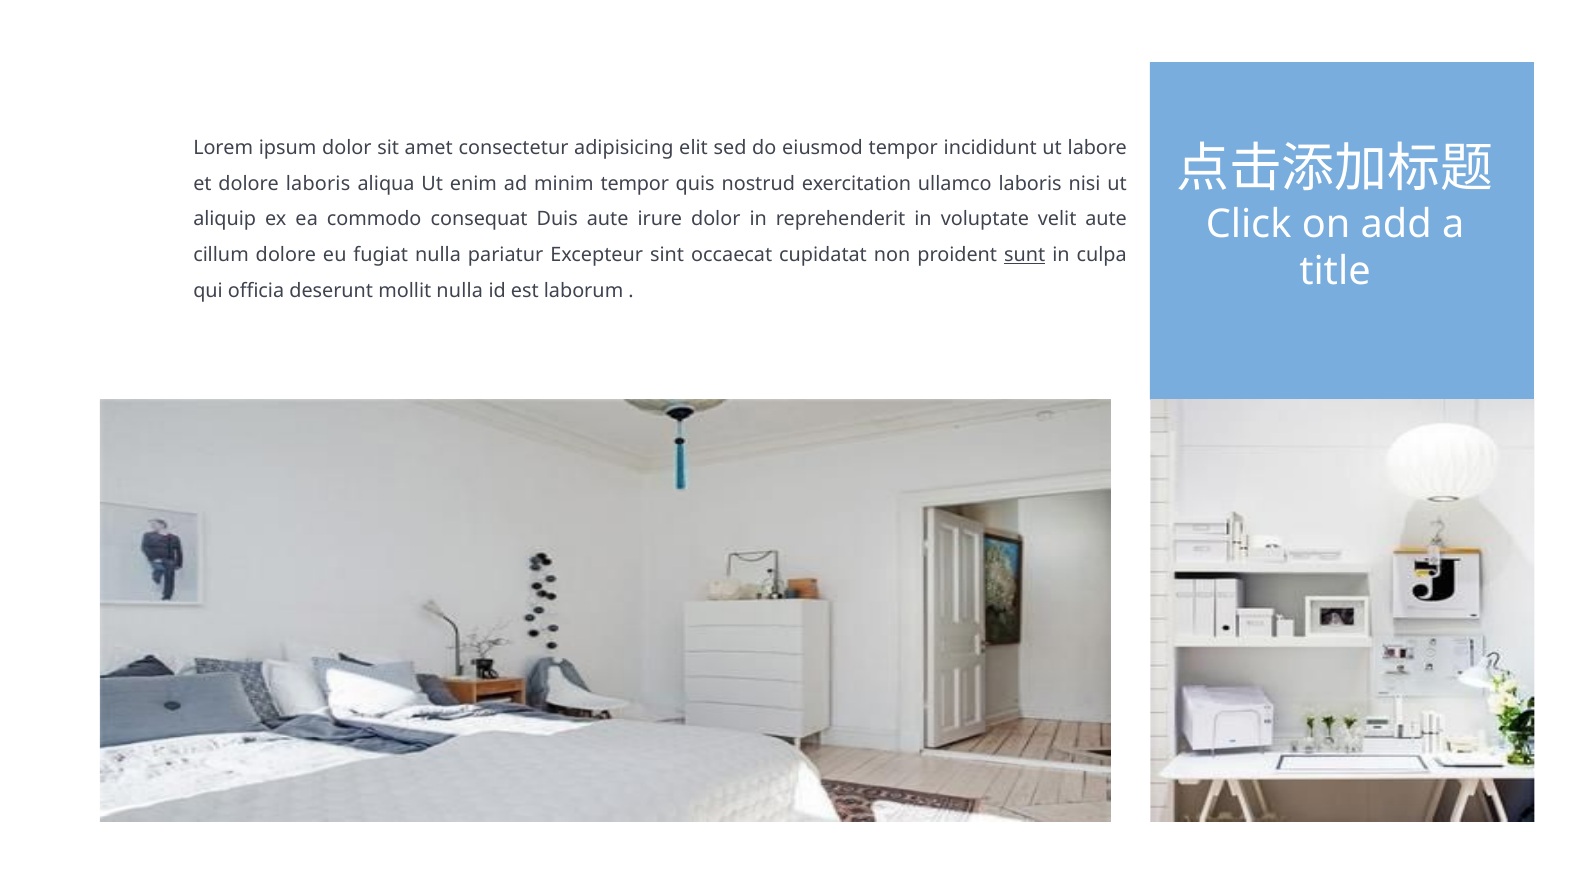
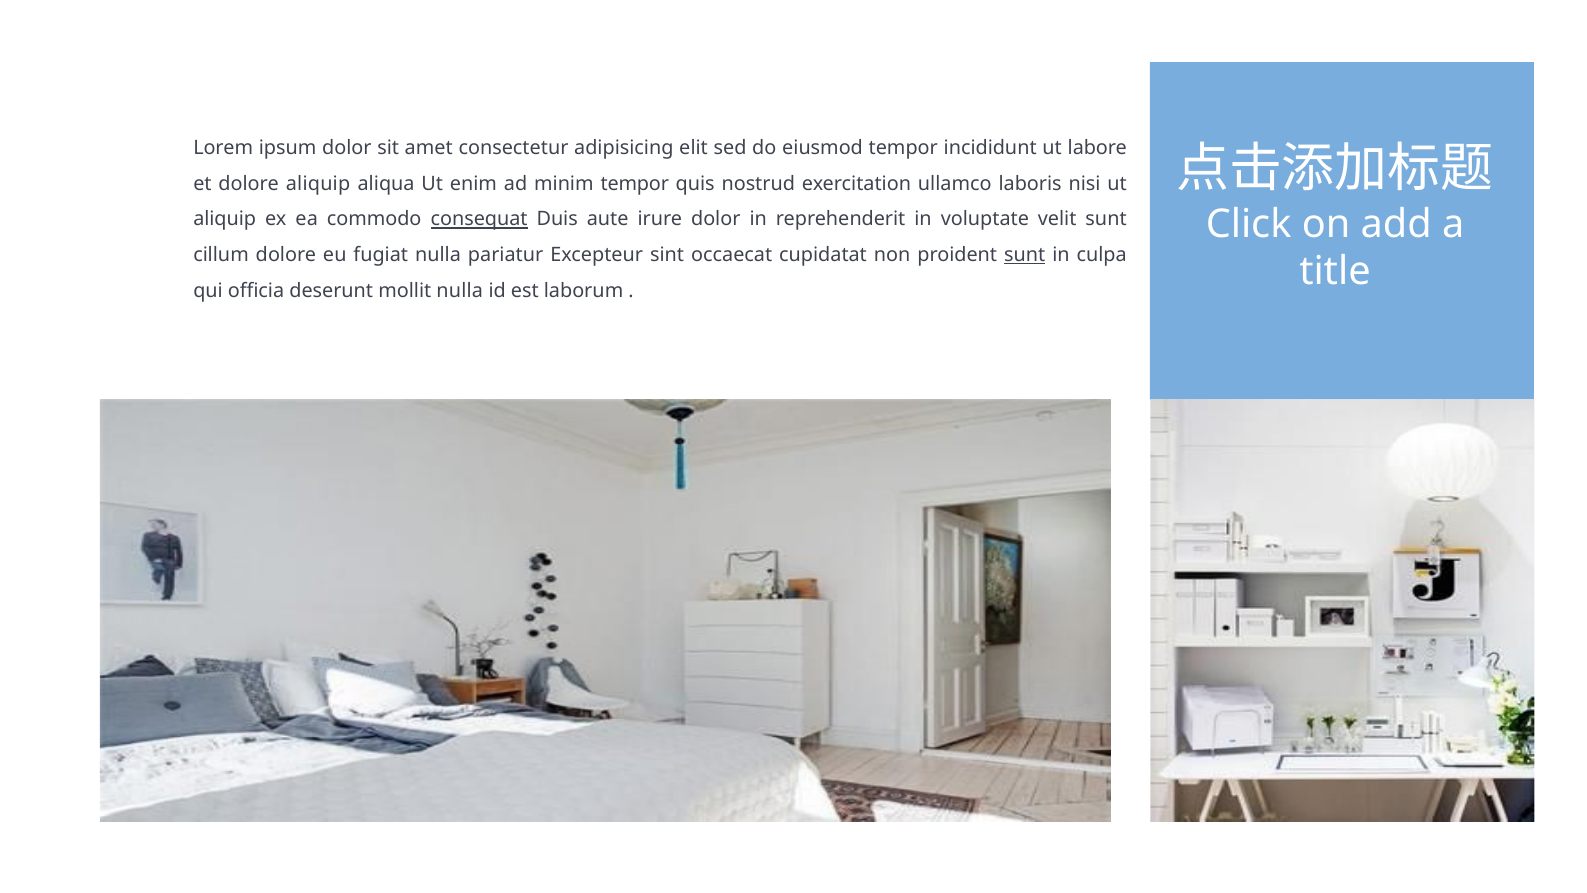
dolore laboris: laboris -> aliquip
consequat underline: none -> present
velit aute: aute -> sunt
